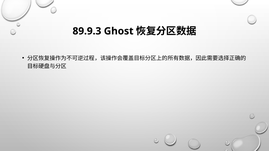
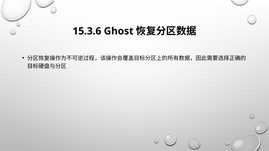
89.9.3: 89.9.3 -> 15.3.6
